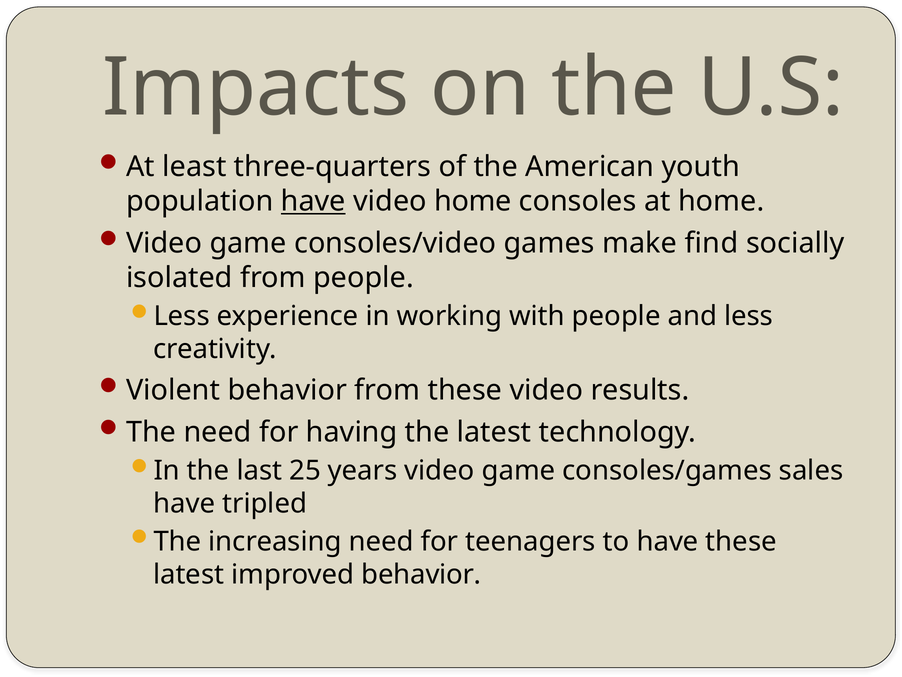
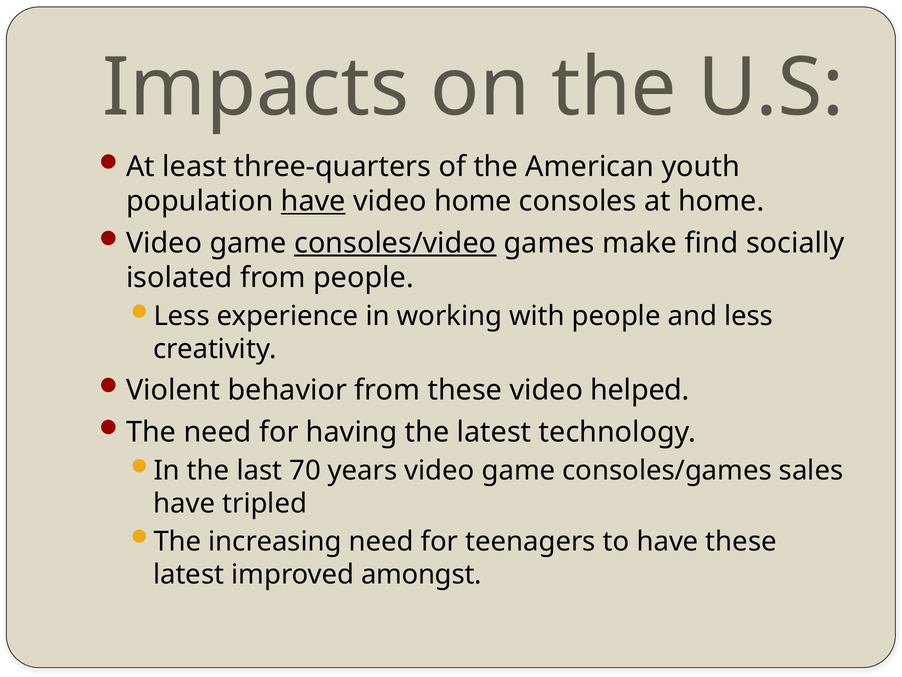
consoles/video underline: none -> present
results: results -> helped
25: 25 -> 70
improved behavior: behavior -> amongst
